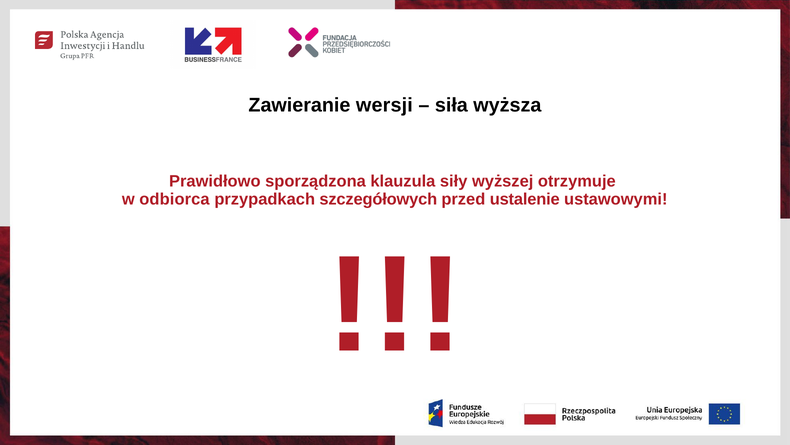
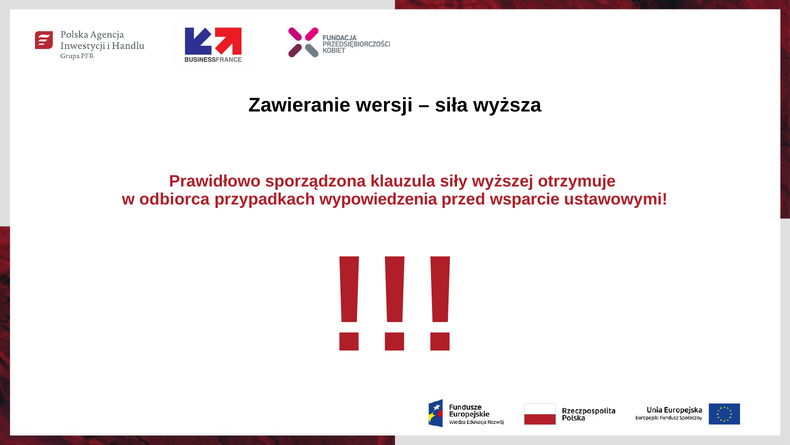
szczegółowych: szczegółowych -> wypowiedzenia
ustalenie: ustalenie -> wsparcie
